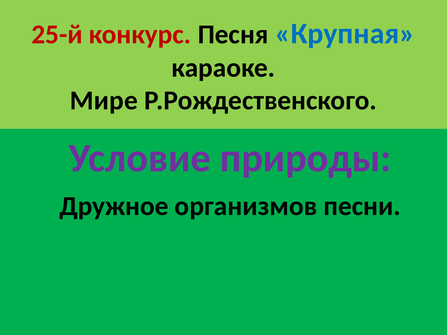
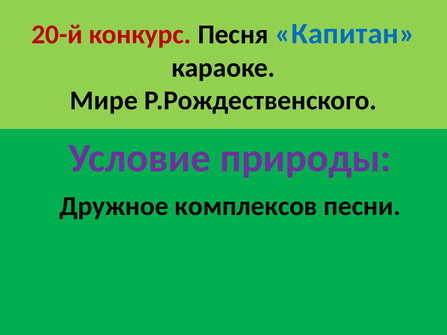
25-й: 25-й -> 20-й
Крупная: Крупная -> Капитан
организмов: организмов -> комплексов
